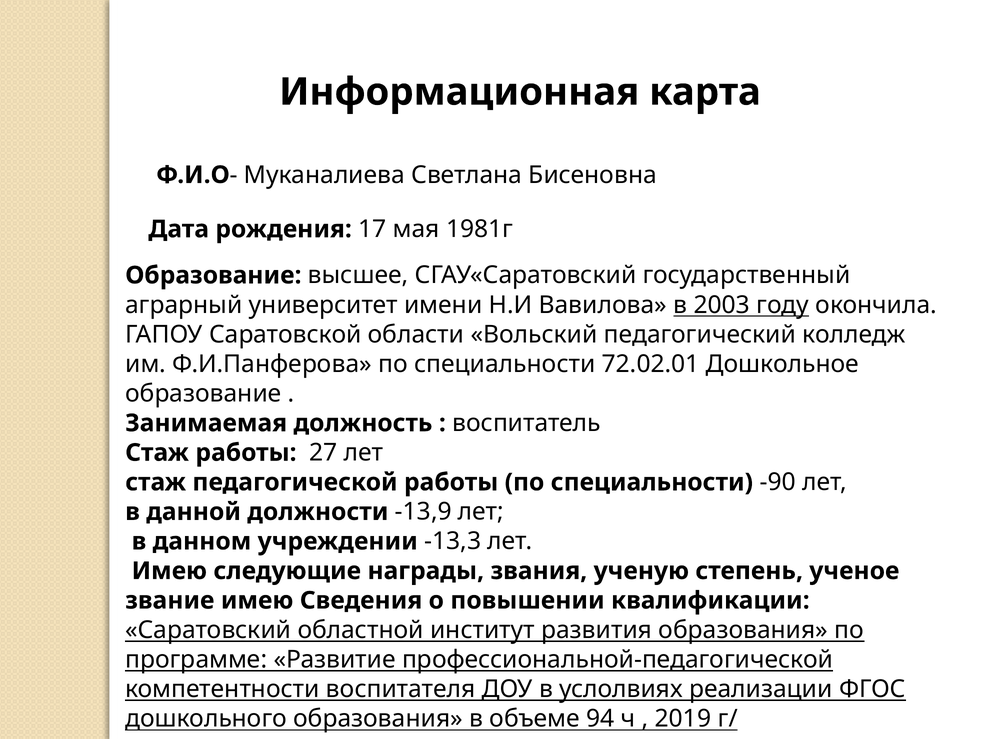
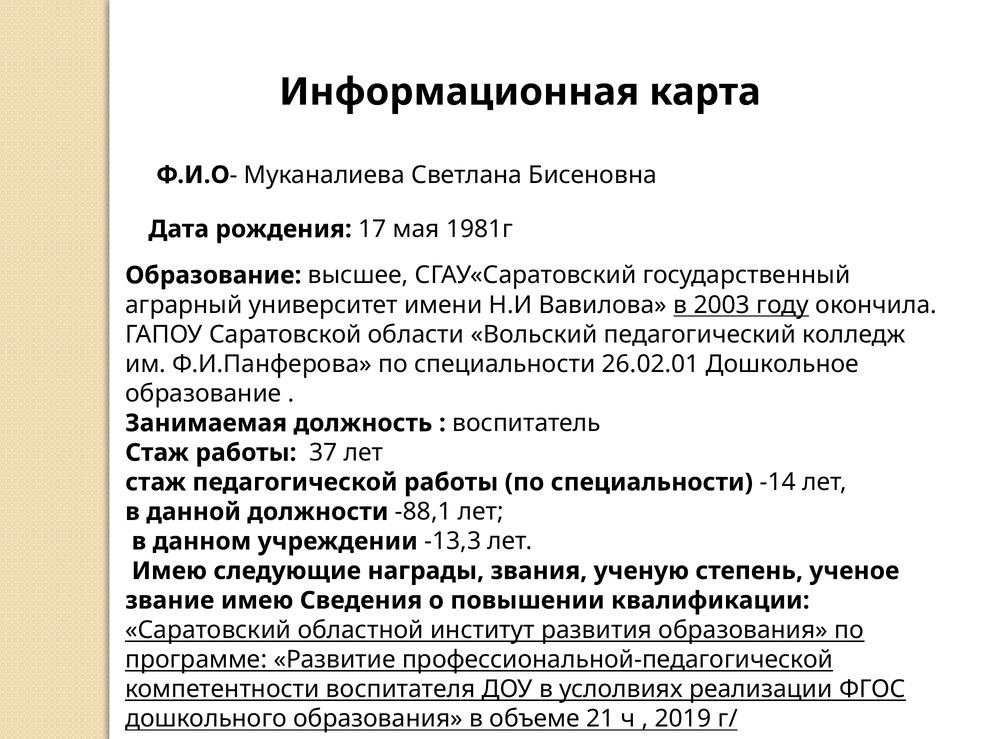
72.02.01: 72.02.01 -> 26.02.01
27: 27 -> 37
-90: -90 -> -14
-13,9: -13,9 -> -88,1
94: 94 -> 21
